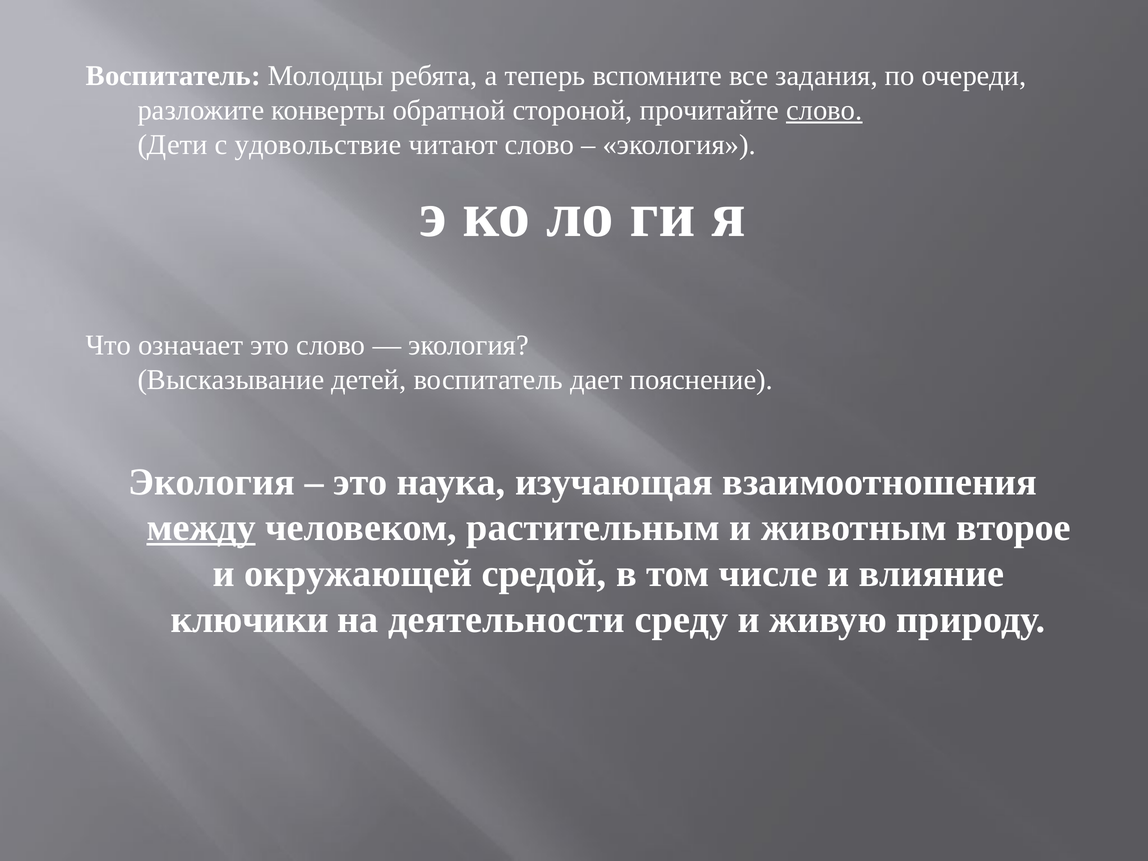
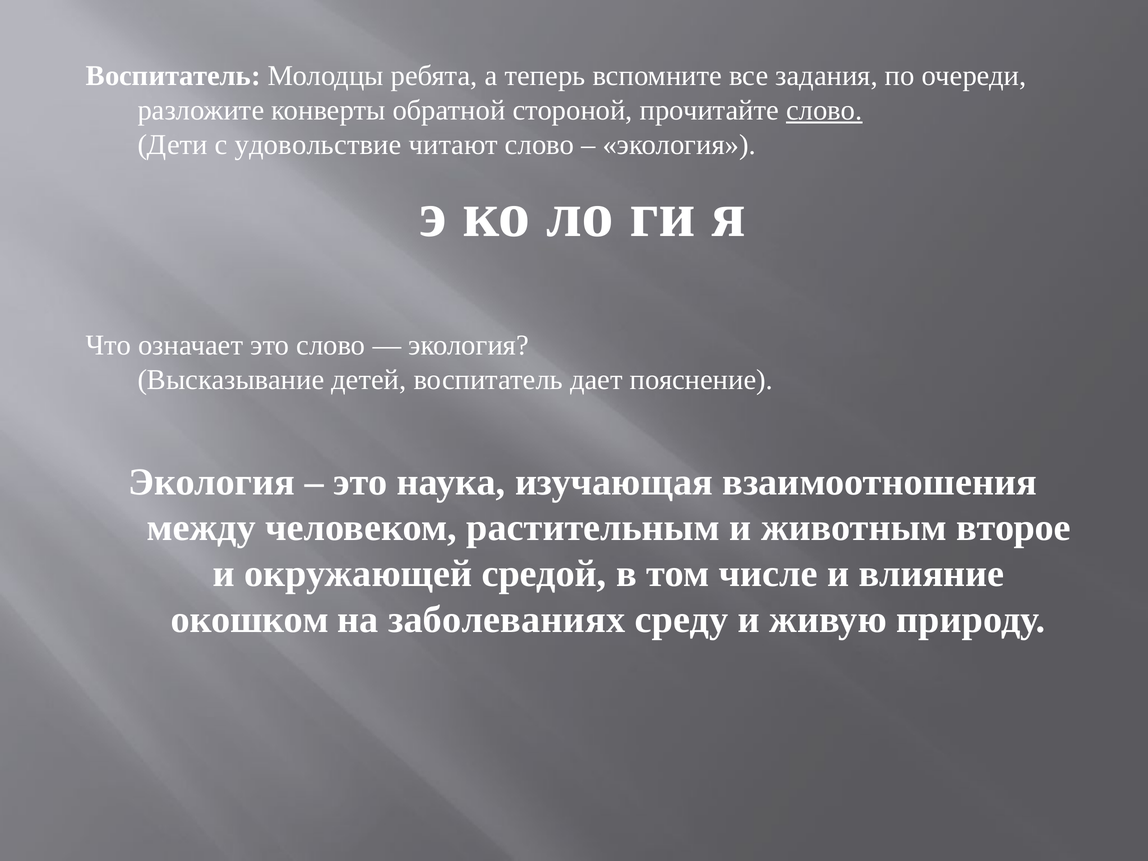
между underline: present -> none
ключики: ключики -> окошком
деятельности: деятельности -> заболеваниях
